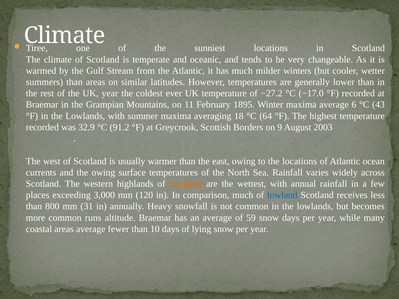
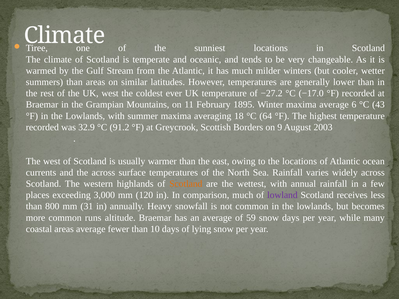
UK year: year -> west
the owing: owing -> across
lowland colour: blue -> purple
